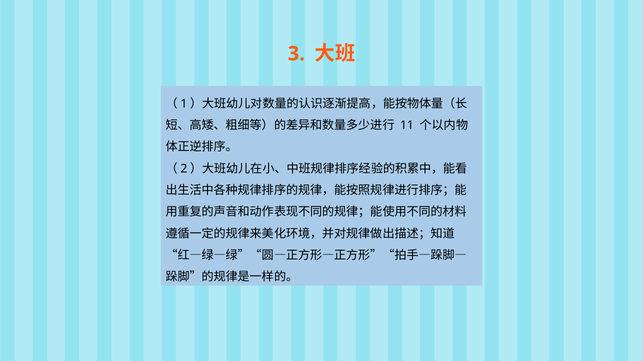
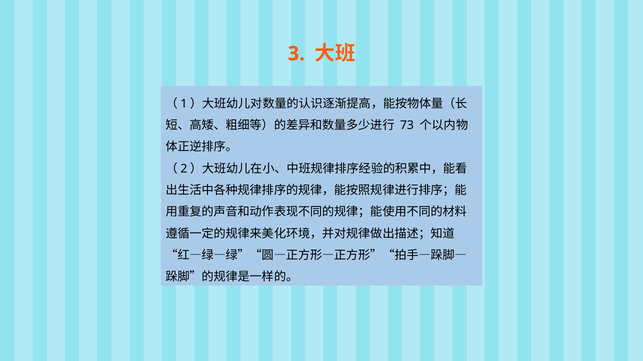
11: 11 -> 73
